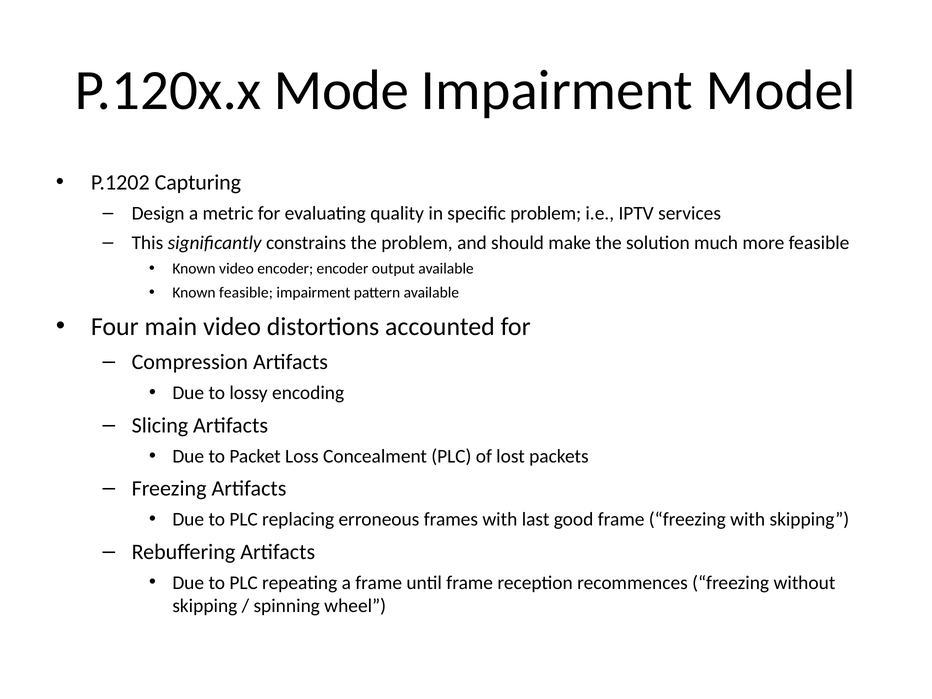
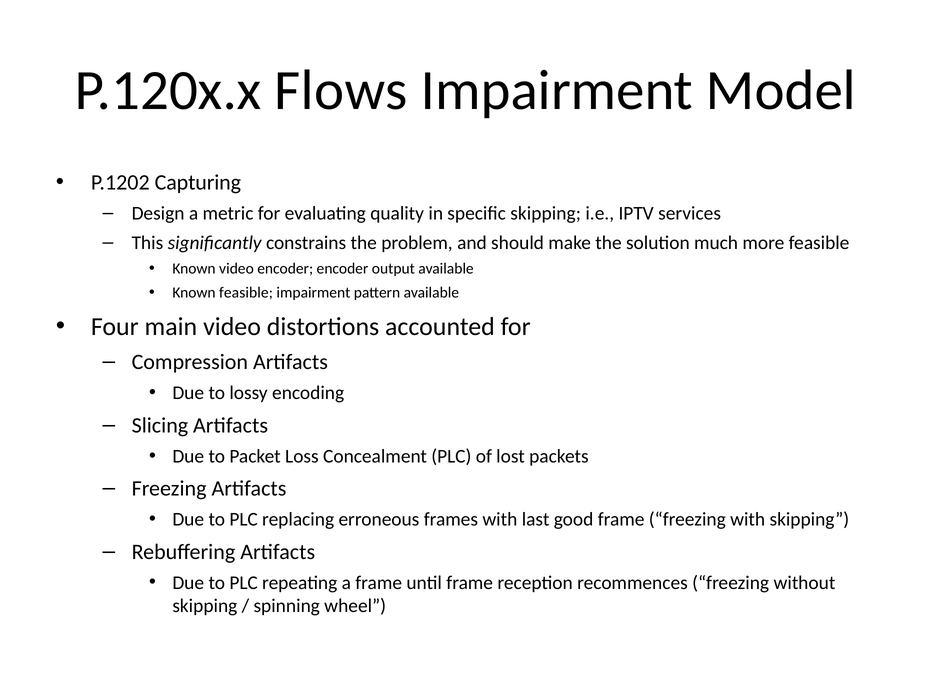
Mode: Mode -> Flows
specific problem: problem -> skipping
